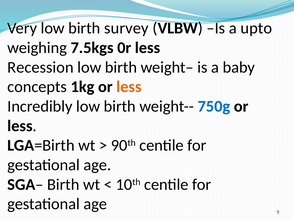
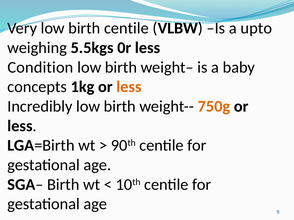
birth survey: survey -> centile
7.5kgs: 7.5kgs -> 5.5kgs
Recession: Recession -> Condition
750g colour: blue -> orange
